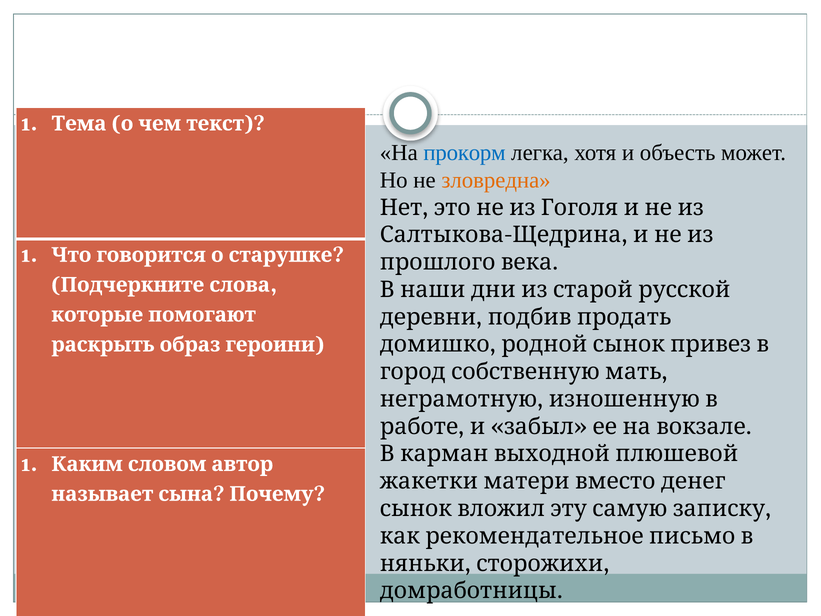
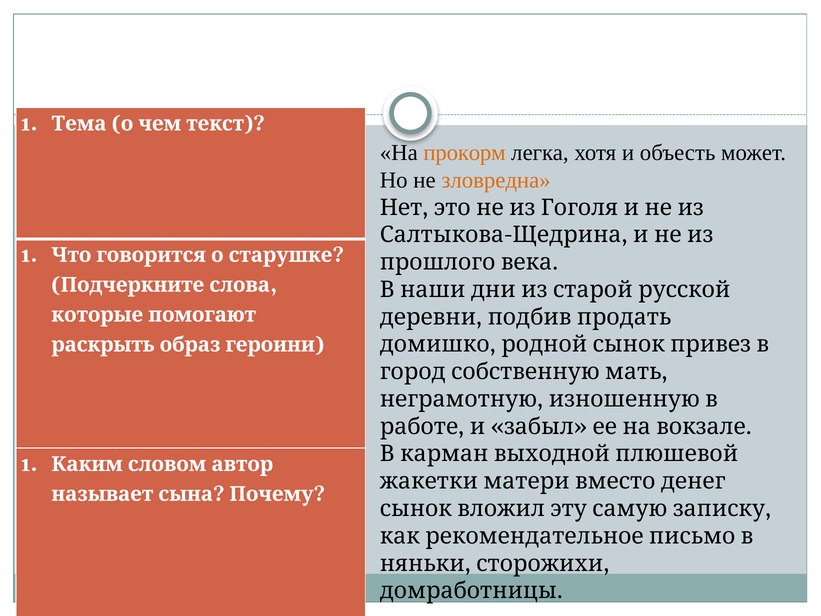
прокорм colour: blue -> orange
